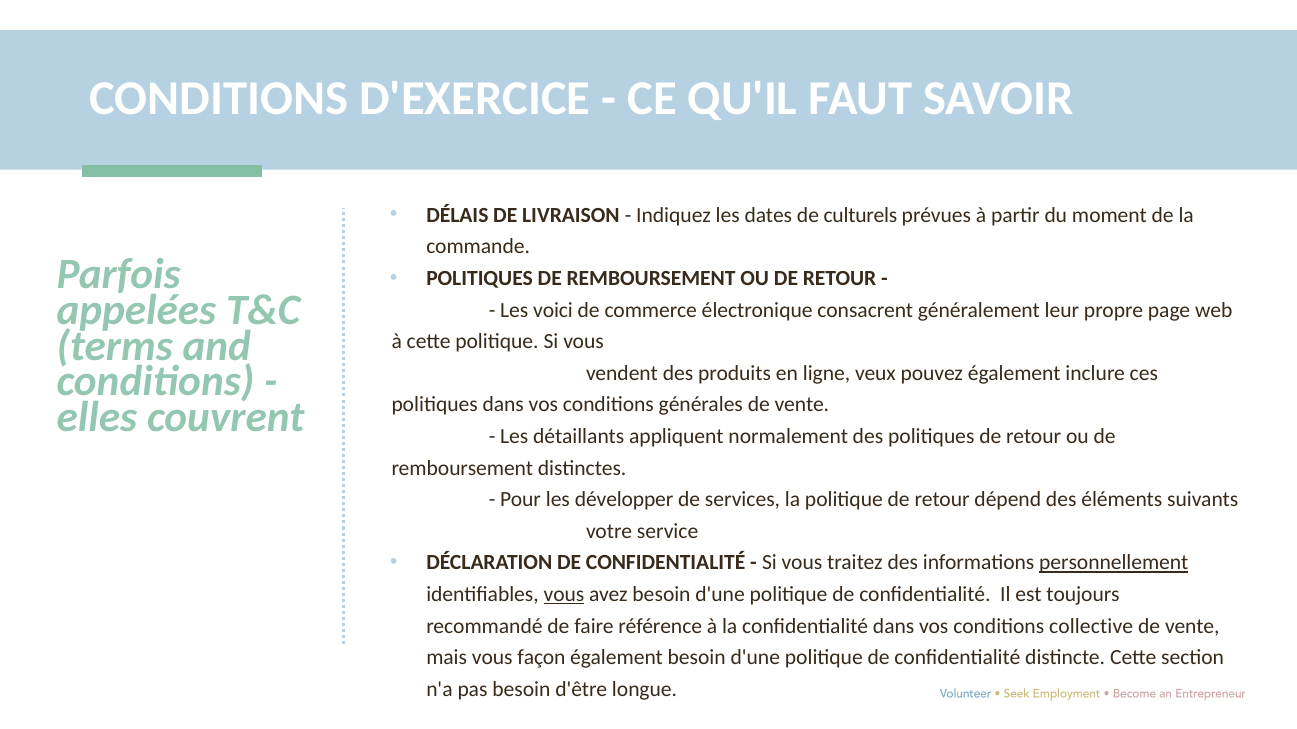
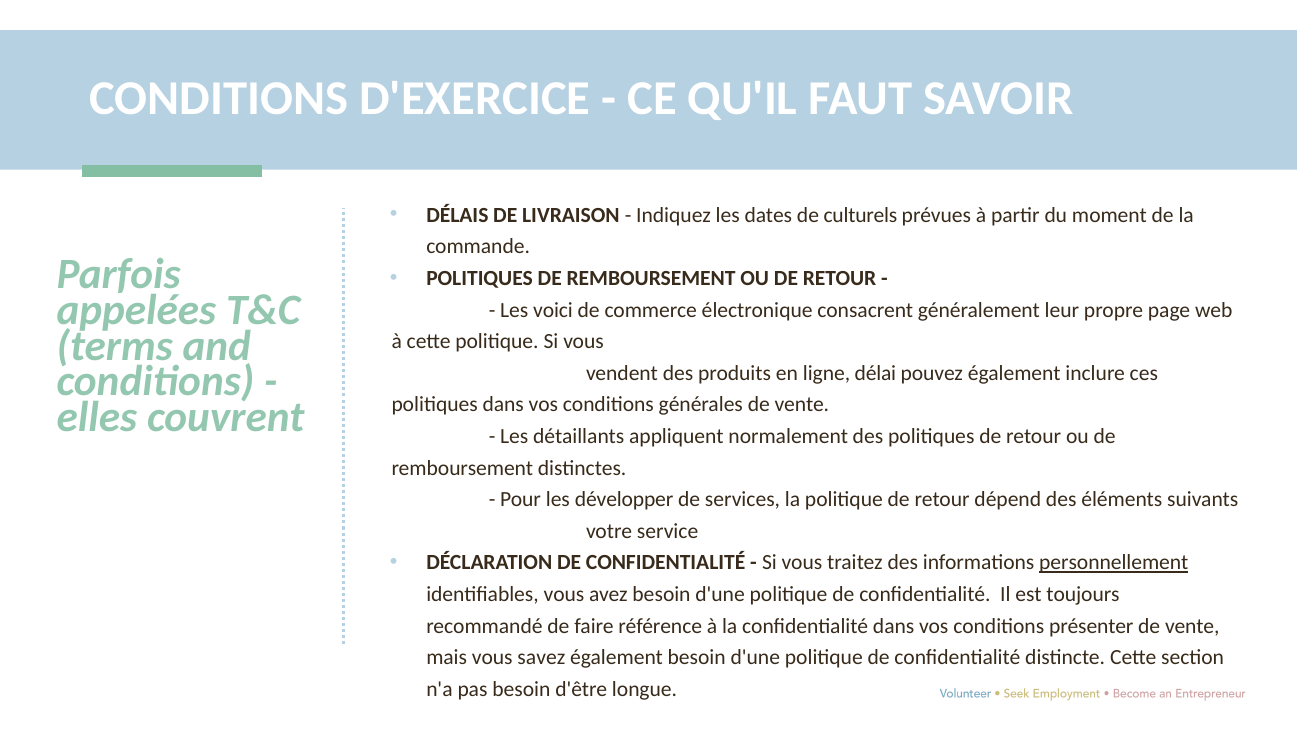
veux: veux -> délai
vous at (564, 595) underline: present -> none
collective: collective -> présenter
façon: façon -> savez
